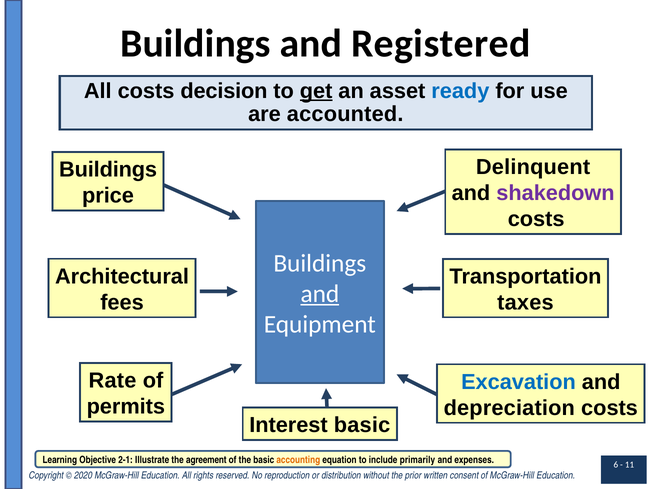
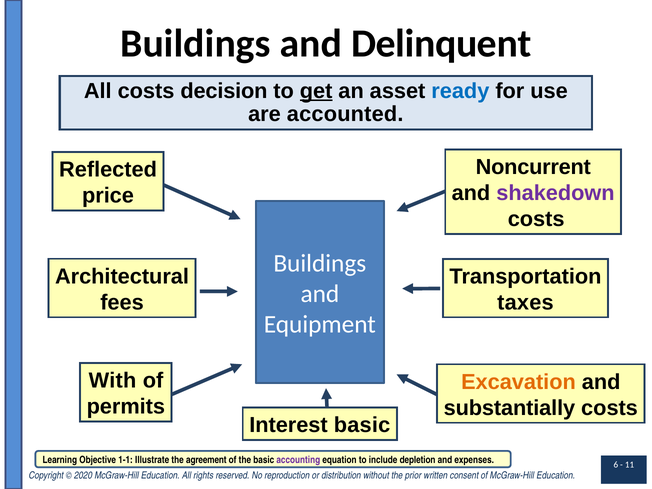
Registered: Registered -> Delinquent
Delinquent: Delinquent -> Noncurrent
Buildings at (108, 170): Buildings -> Reflected
and at (320, 294) underline: present -> none
Rate: Rate -> With
Excavation colour: blue -> orange
depreciation: depreciation -> substantially
2-1: 2-1 -> 1-1
accounting colour: orange -> purple
primarily: primarily -> depletion
